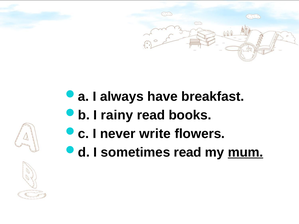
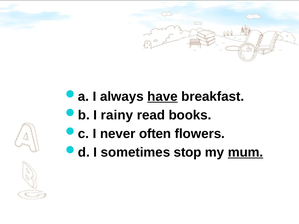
have underline: none -> present
write: write -> often
sometimes read: read -> stop
